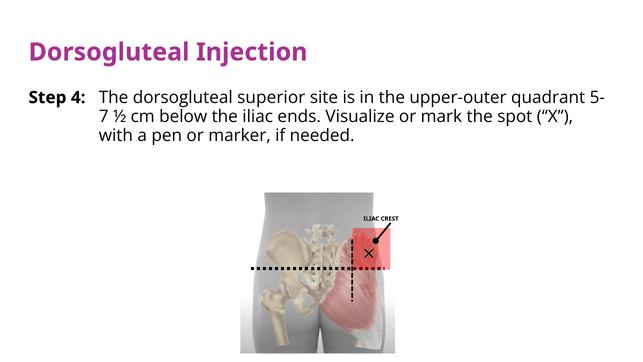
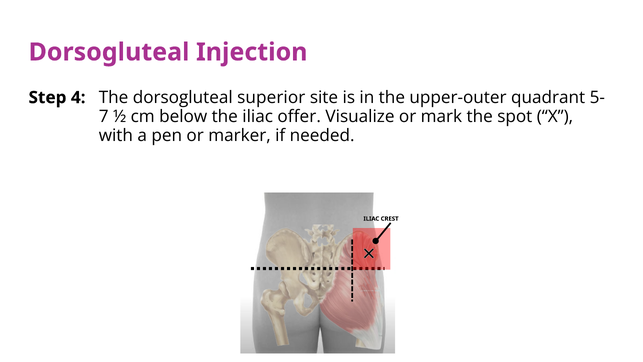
ends: ends -> offer
